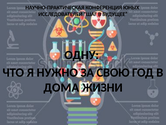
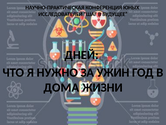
ОДНУ: ОДНУ -> ДНЕЙ
СВОЮ: СВОЮ -> УЖИН
